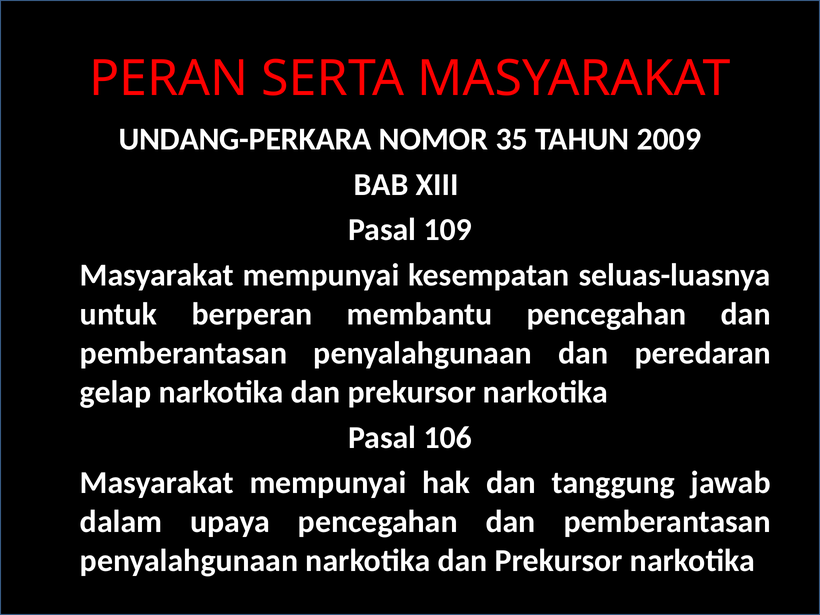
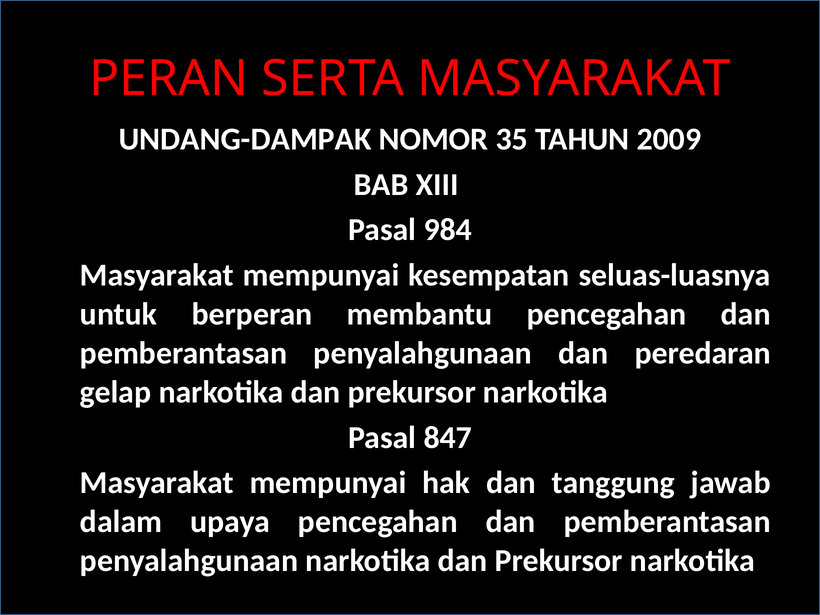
UNDANG-PERKARA: UNDANG-PERKARA -> UNDANG-DAMPAK
109: 109 -> 984
106: 106 -> 847
